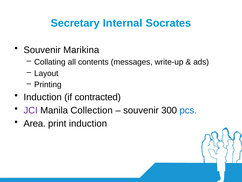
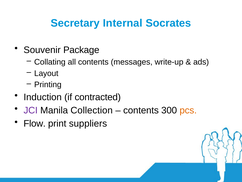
Marikina: Marikina -> Package
souvenir at (141, 110): souvenir -> contents
pcs colour: blue -> orange
Area: Area -> Flow
print induction: induction -> suppliers
